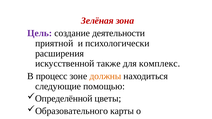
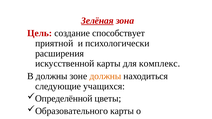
Зелёная underline: none -> present
Цель colour: purple -> red
деятельности: деятельности -> способствует
искусственной также: также -> карты
В процесс: процесс -> должны
помощью: помощью -> учащихся
